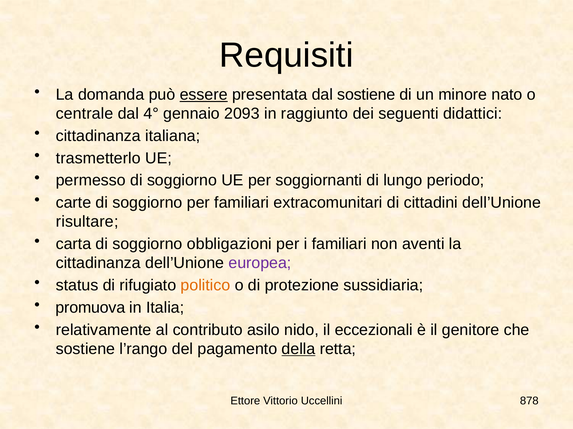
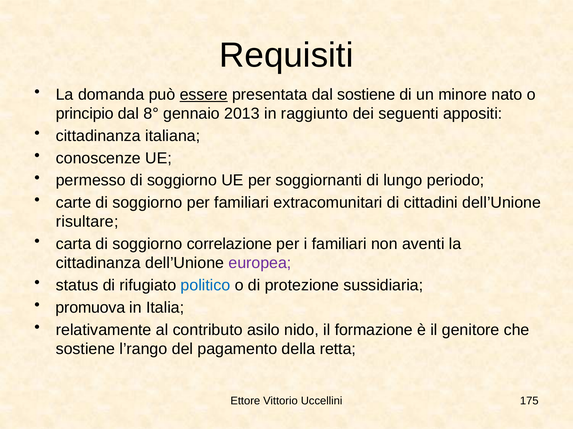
centrale: centrale -> principio
4°: 4° -> 8°
2093: 2093 -> 2013
didattici: didattici -> appositi
trasmetterlo: trasmetterlo -> conoscenze
obbligazioni: obbligazioni -> correlazione
politico colour: orange -> blue
eccezionali: eccezionali -> formazione
della underline: present -> none
878: 878 -> 175
